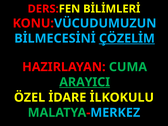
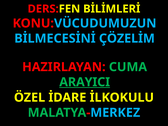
ÇÖZELİM underline: present -> none
